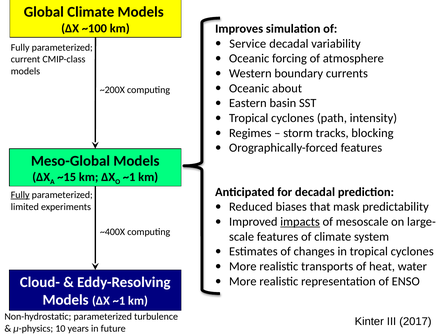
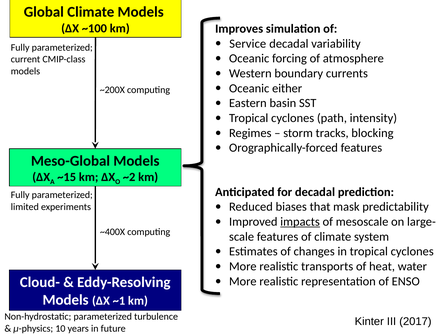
about: about -> either
~1 at (129, 177): ~1 -> ~2
Fully at (20, 195) underline: present -> none
